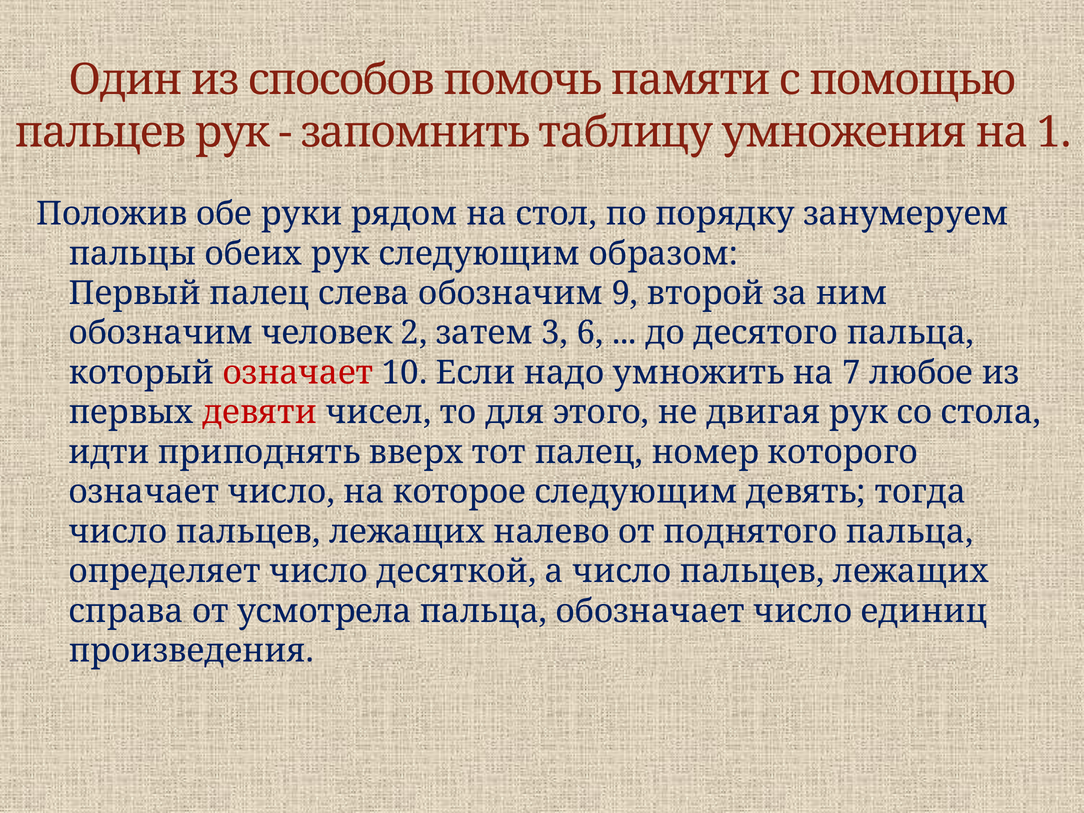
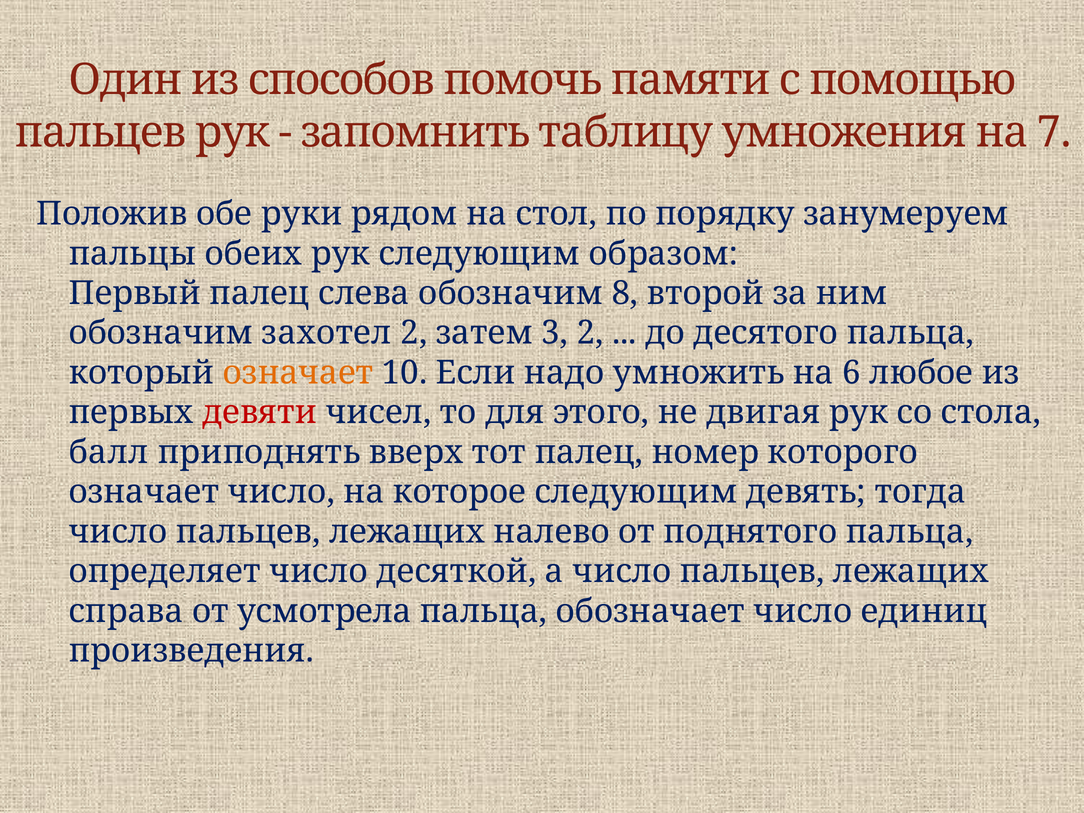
1: 1 -> 7
9: 9 -> 8
человек: человек -> захотел
3 6: 6 -> 2
означает at (298, 373) colour: red -> orange
7: 7 -> 6
идти: идти -> балл
